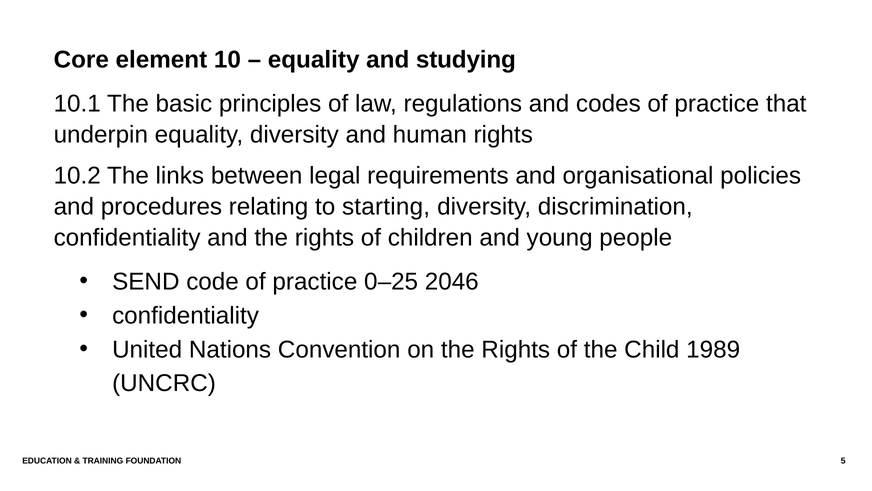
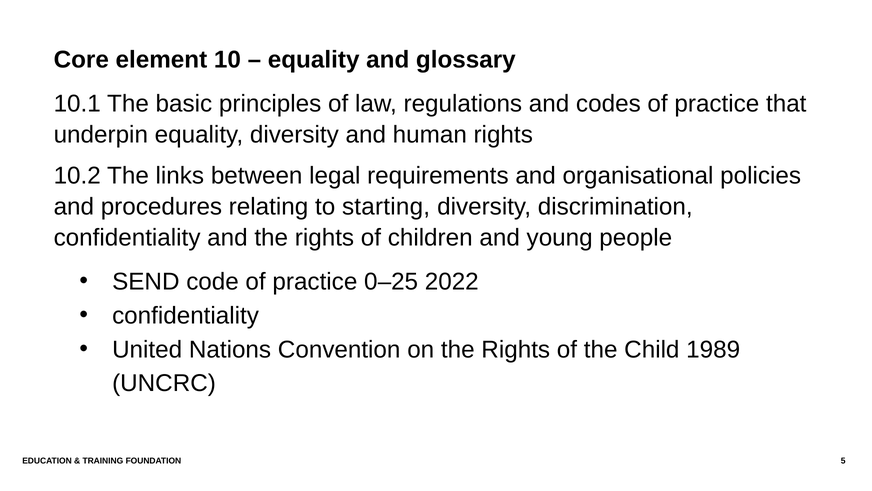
studying: studying -> glossary
2046: 2046 -> 2022
